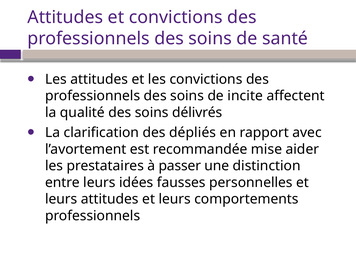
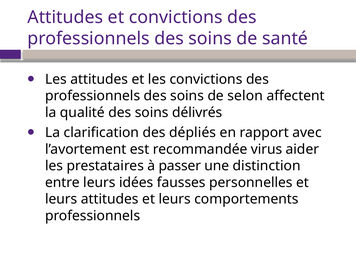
incite: incite -> selon
mise: mise -> virus
